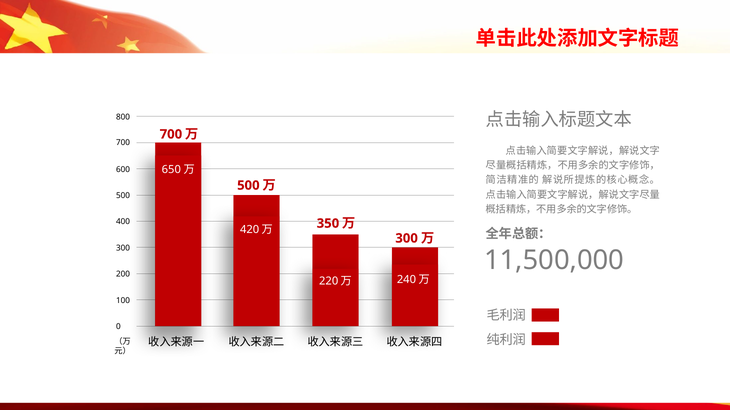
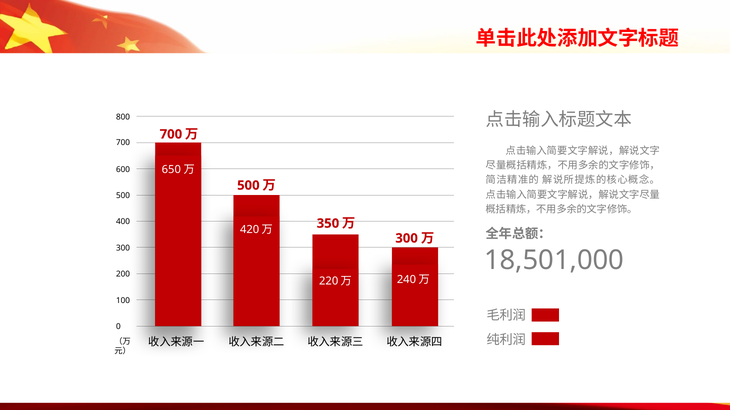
11,500,000: 11,500,000 -> 18,501,000
